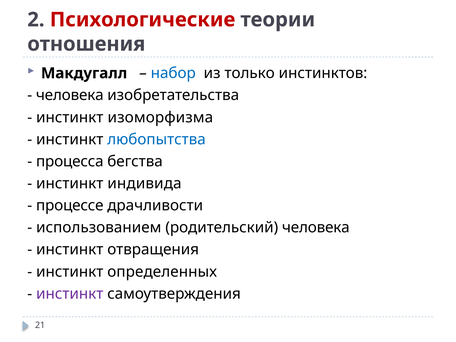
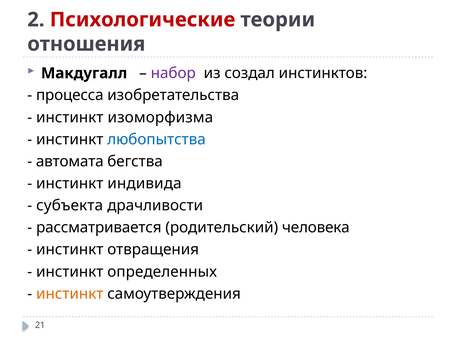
набор colour: blue -> purple
только: только -> создал
человека at (70, 95): человека -> процесса
процесса: процесса -> автомата
процессе: процессе -> субъекта
использованием: использованием -> рассматривается
инстинкт at (70, 294) colour: purple -> orange
